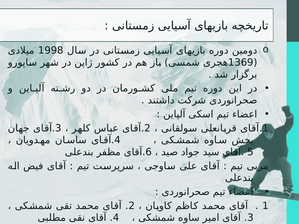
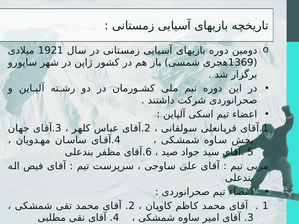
1998: 1998 -> 1921
